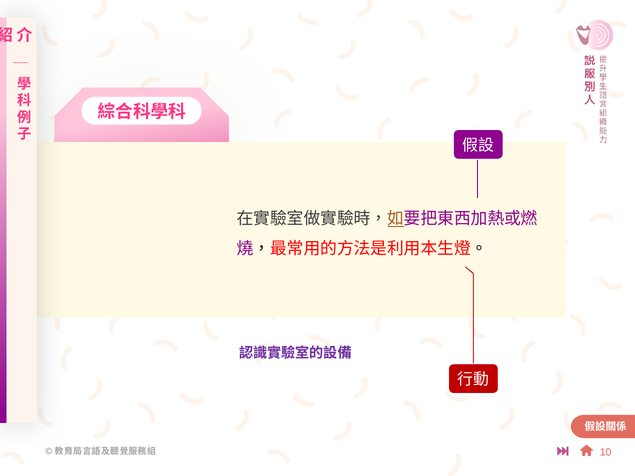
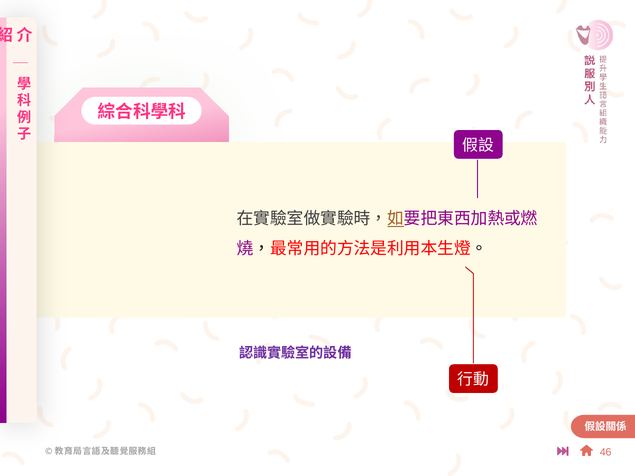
10: 10 -> 46
